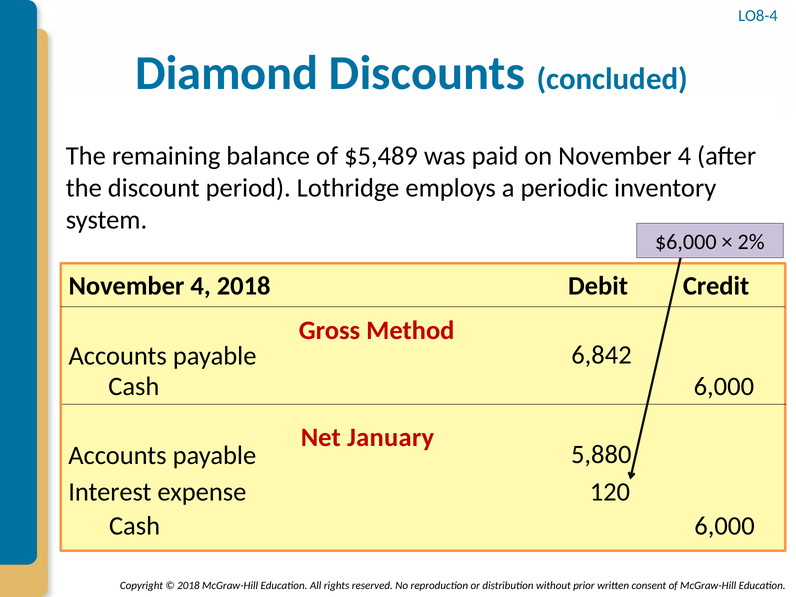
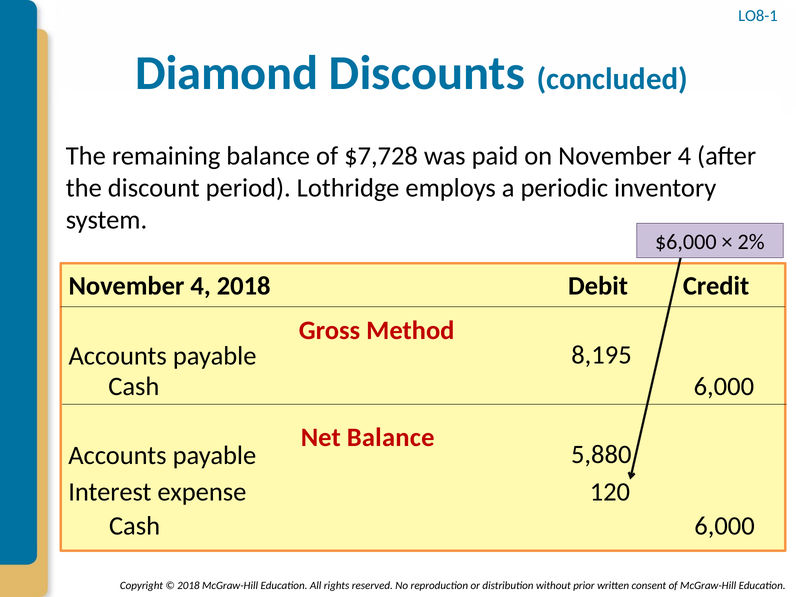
LO8-4: LO8-4 -> LO8-1
$5,489: $5,489 -> $7,728
6,842: 6,842 -> 8,195
Net January: January -> Balance
